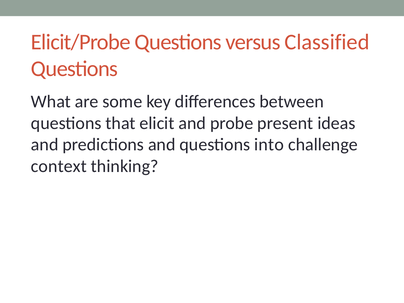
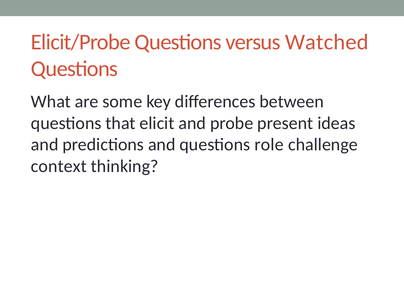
Classified: Classified -> Watched
into: into -> role
